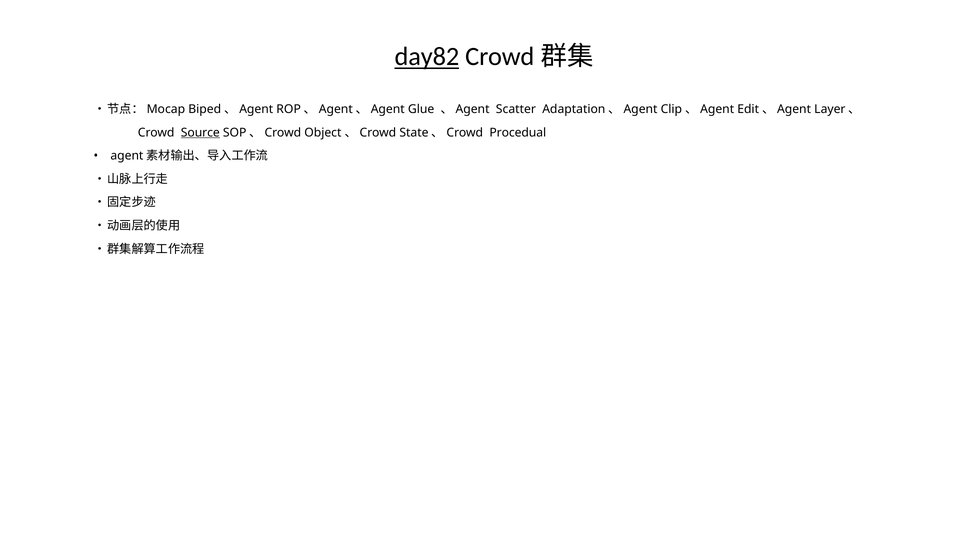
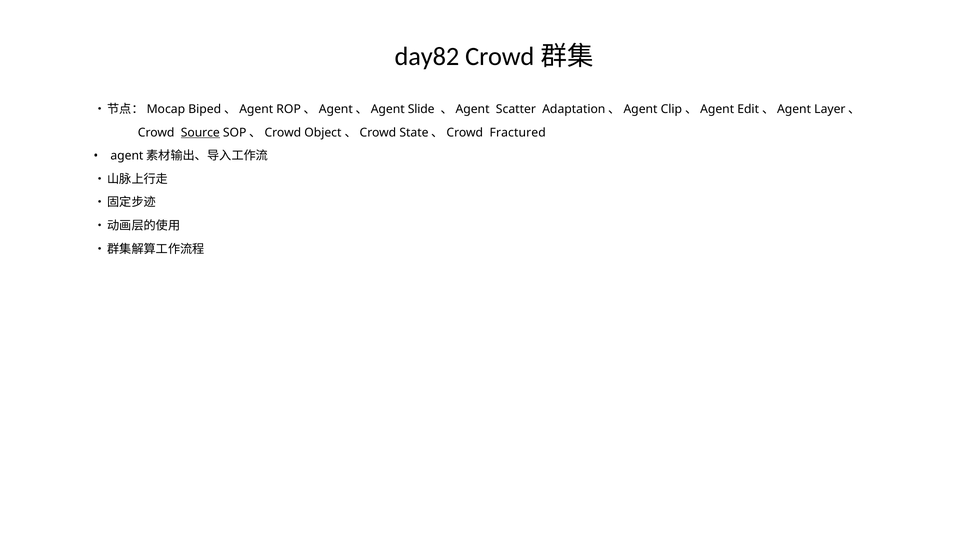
day82 underline: present -> none
Glue: Glue -> Slide
Procedual: Procedual -> Fractured
